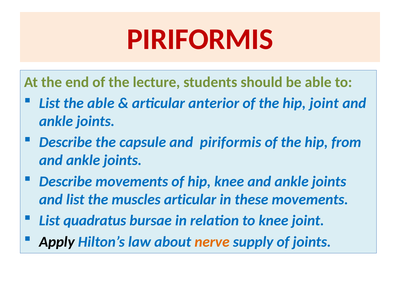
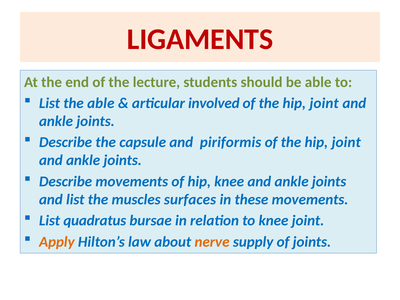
PIRIFORMIS at (200, 39): PIRIFORMIS -> LIGAMENTS
anterior: anterior -> involved
from at (346, 142): from -> joint
muscles articular: articular -> surfaces
Apply colour: black -> orange
